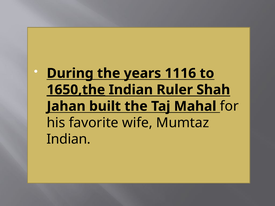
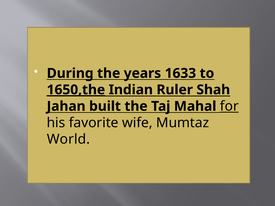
1116: 1116 -> 1633
for underline: none -> present
Indian at (69, 139): Indian -> World
